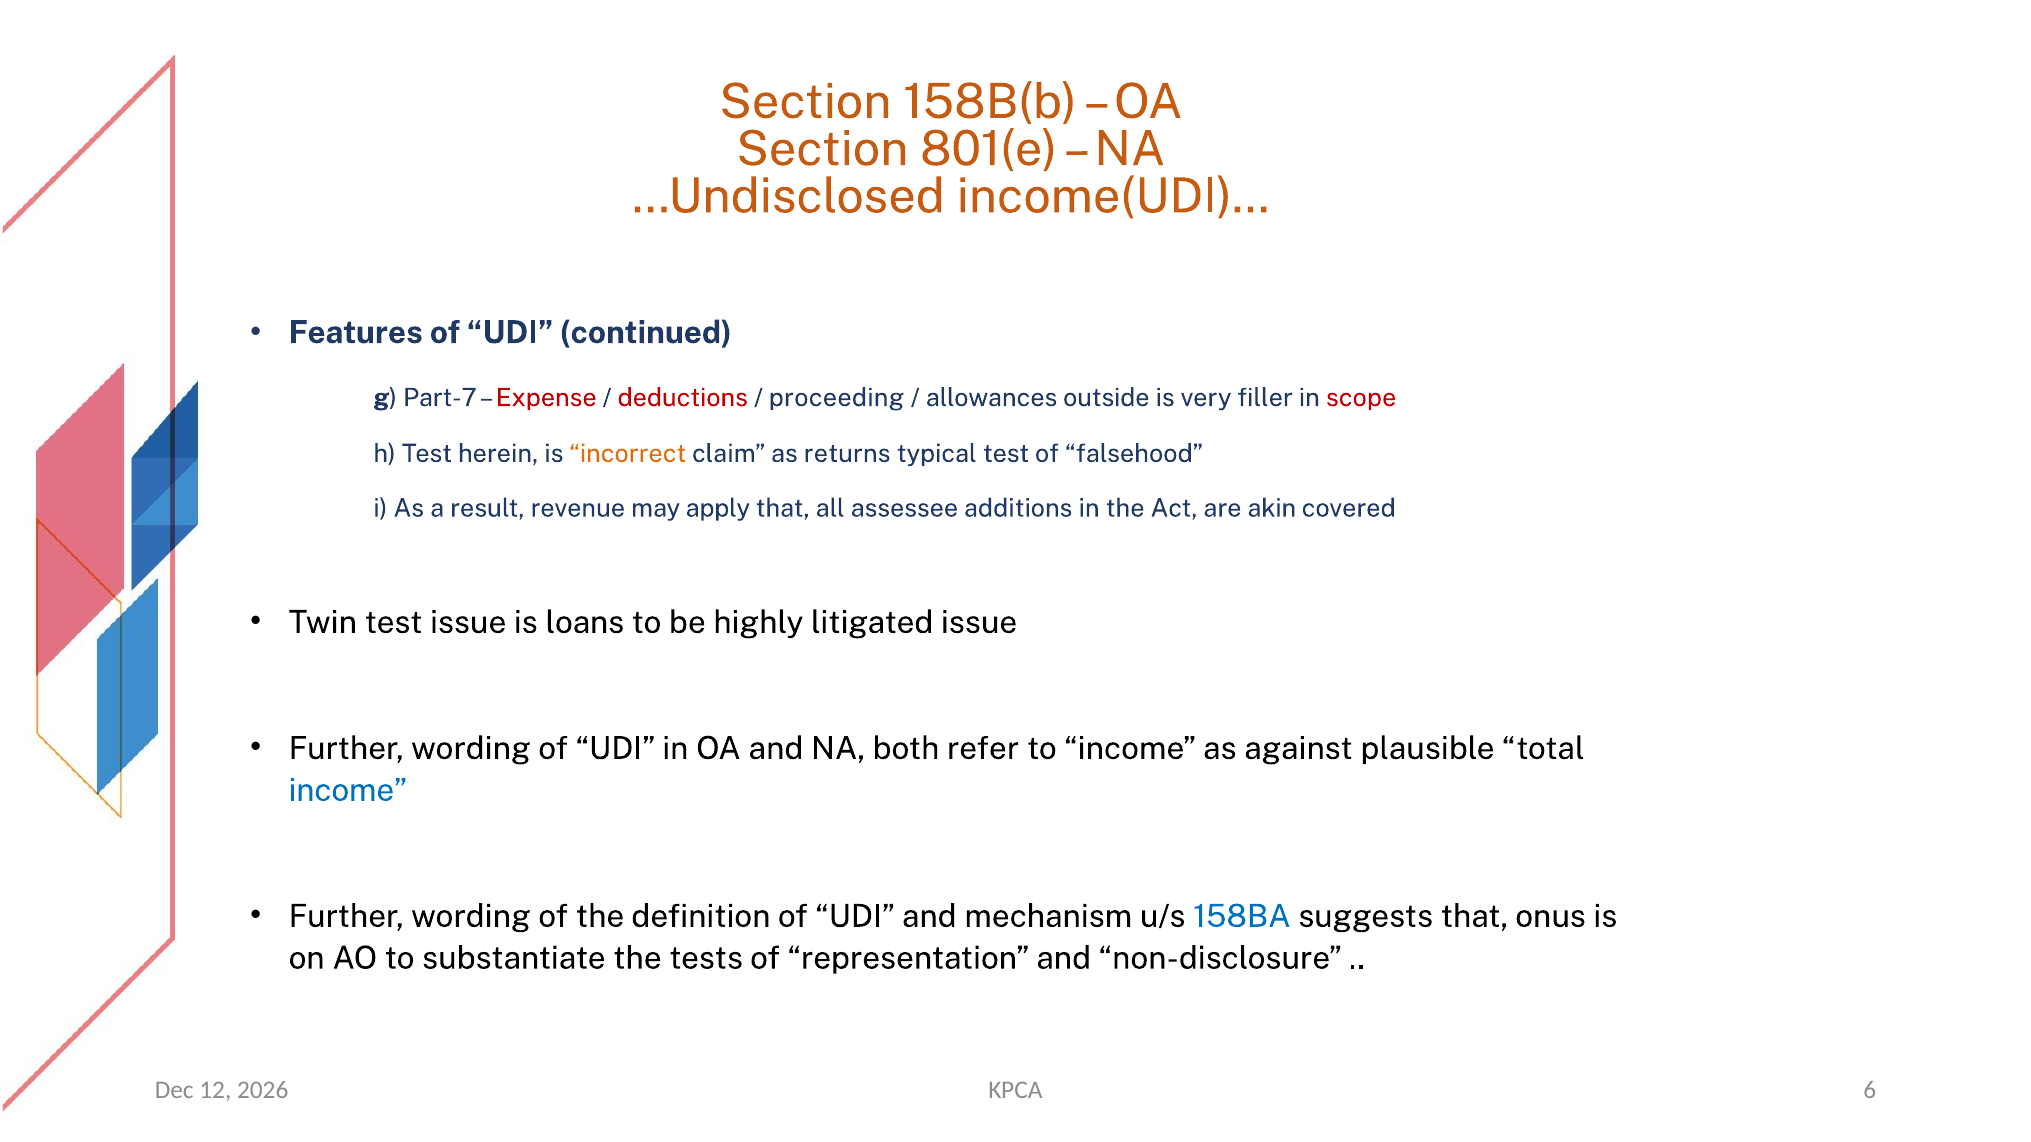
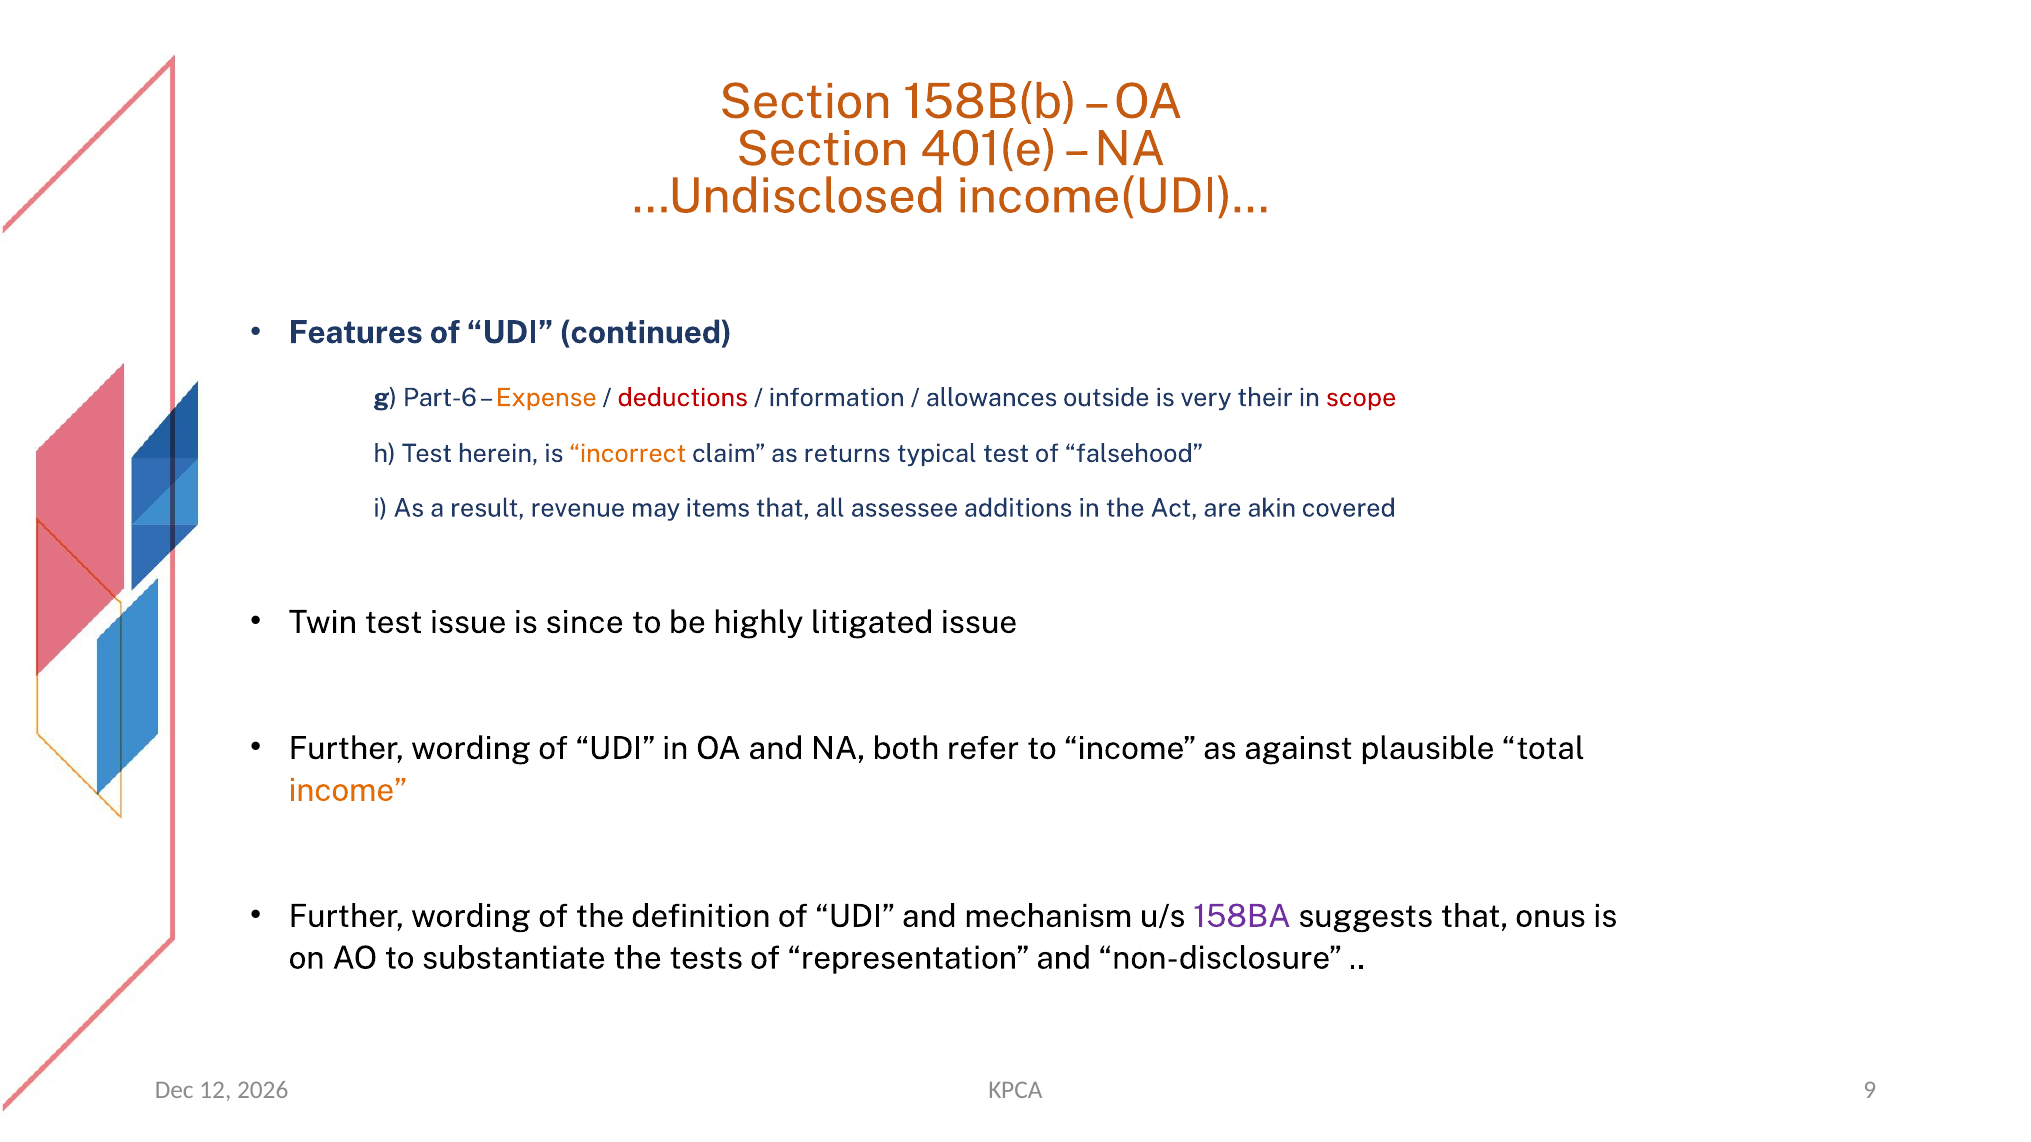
801(e: 801(e -> 401(e
Part-7: Part-7 -> Part-6
Expense colour: red -> orange
proceeding: proceeding -> information
filler: filler -> their
apply: apply -> items
loans: loans -> since
income at (348, 791) colour: blue -> orange
158BA colour: blue -> purple
6: 6 -> 9
